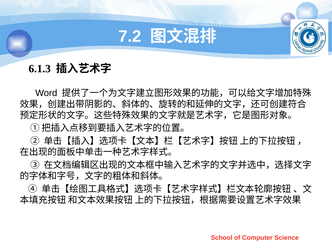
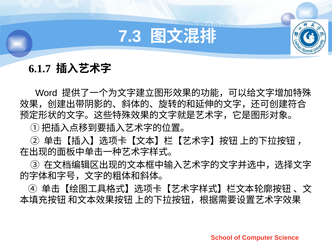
7.2: 7.2 -> 7.3
6.1.3: 6.1.3 -> 6.1.7
